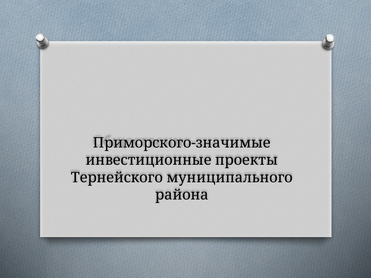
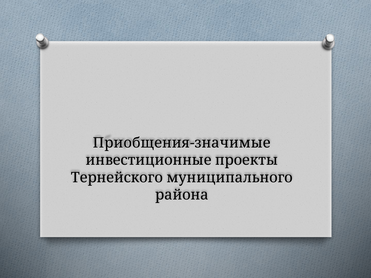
Приморского-значимые: Приморского-значимые -> Приобщения-значимые
